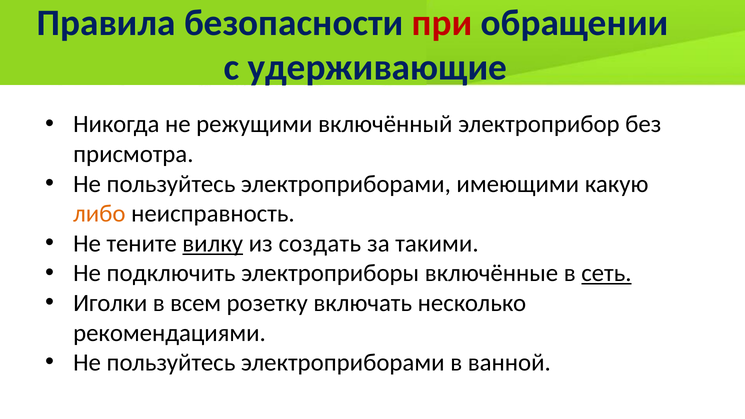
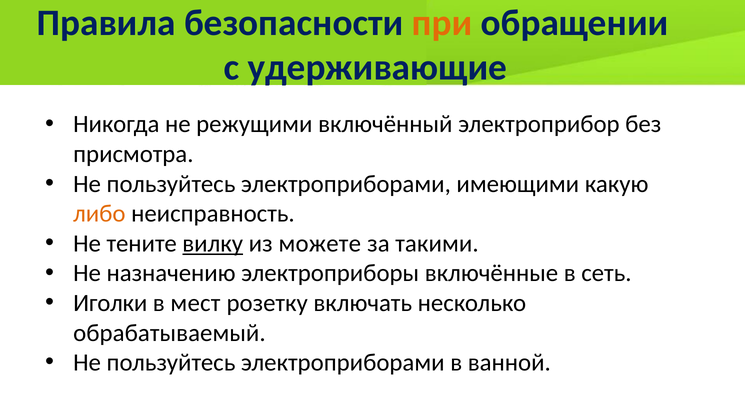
при colour: red -> orange
создать: создать -> можете
подключить: подключить -> назначению
сеть underline: present -> none
всем: всем -> мест
рекомендациями: рекомендациями -> обрабатываемый
